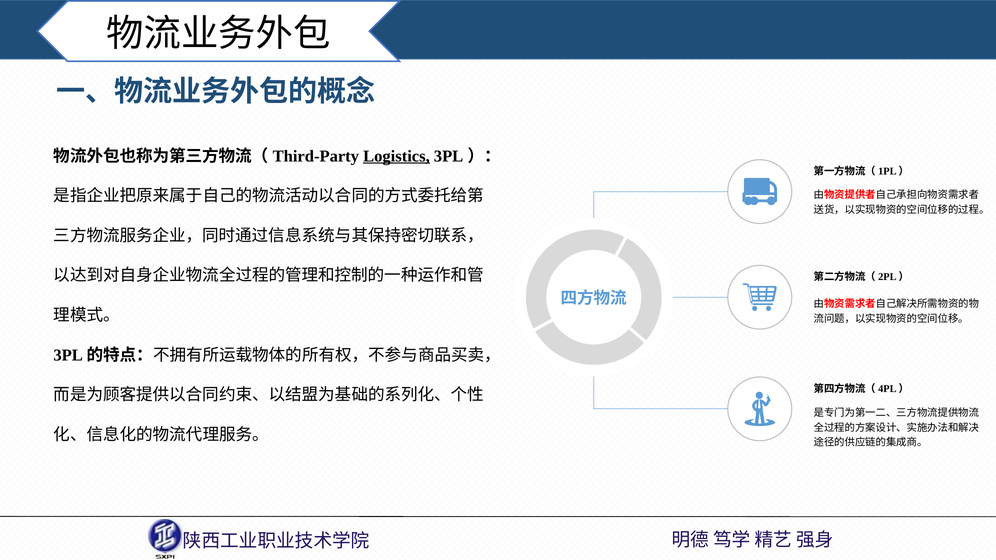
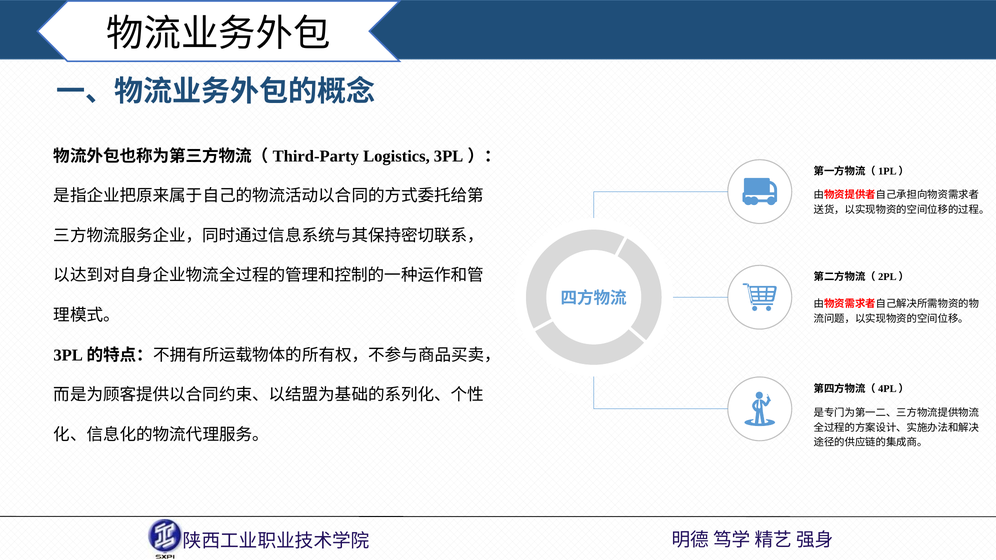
Logistics underline: present -> none
